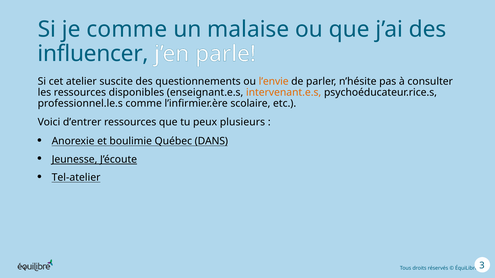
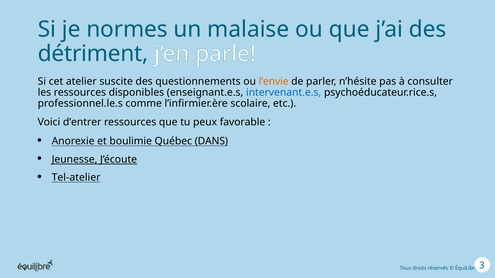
je comme: comme -> normes
influencer: influencer -> détriment
intervenant.e.s colour: orange -> blue
plusieurs: plusieurs -> favorable
